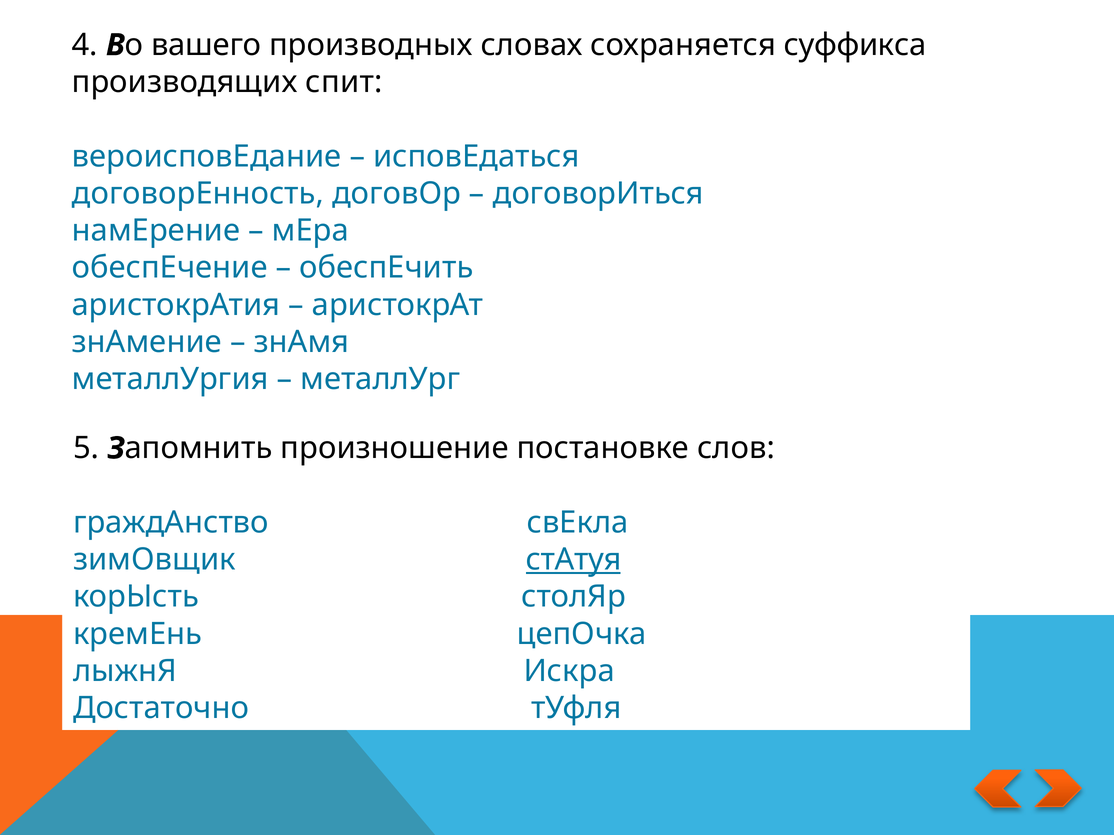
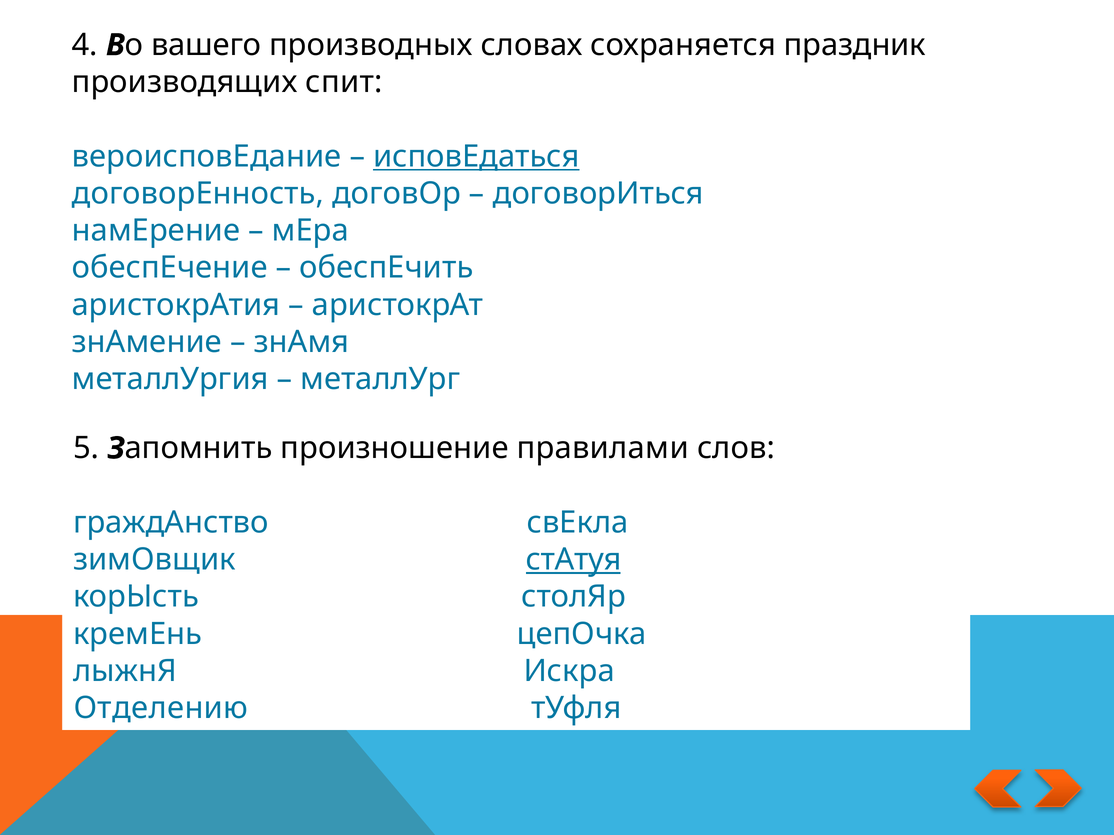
суффикса: суффикса -> праздник
исповЕдаться underline: none -> present
постановке: постановке -> правилами
Достаточно: Достаточно -> Отделению
